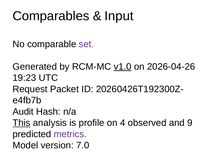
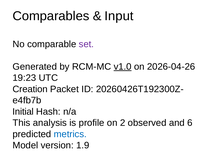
Request: Request -> Creation
Audit: Audit -> Initial
This underline: present -> none
4: 4 -> 2
9: 9 -> 6
metrics colour: purple -> blue
7.0: 7.0 -> 1.9
